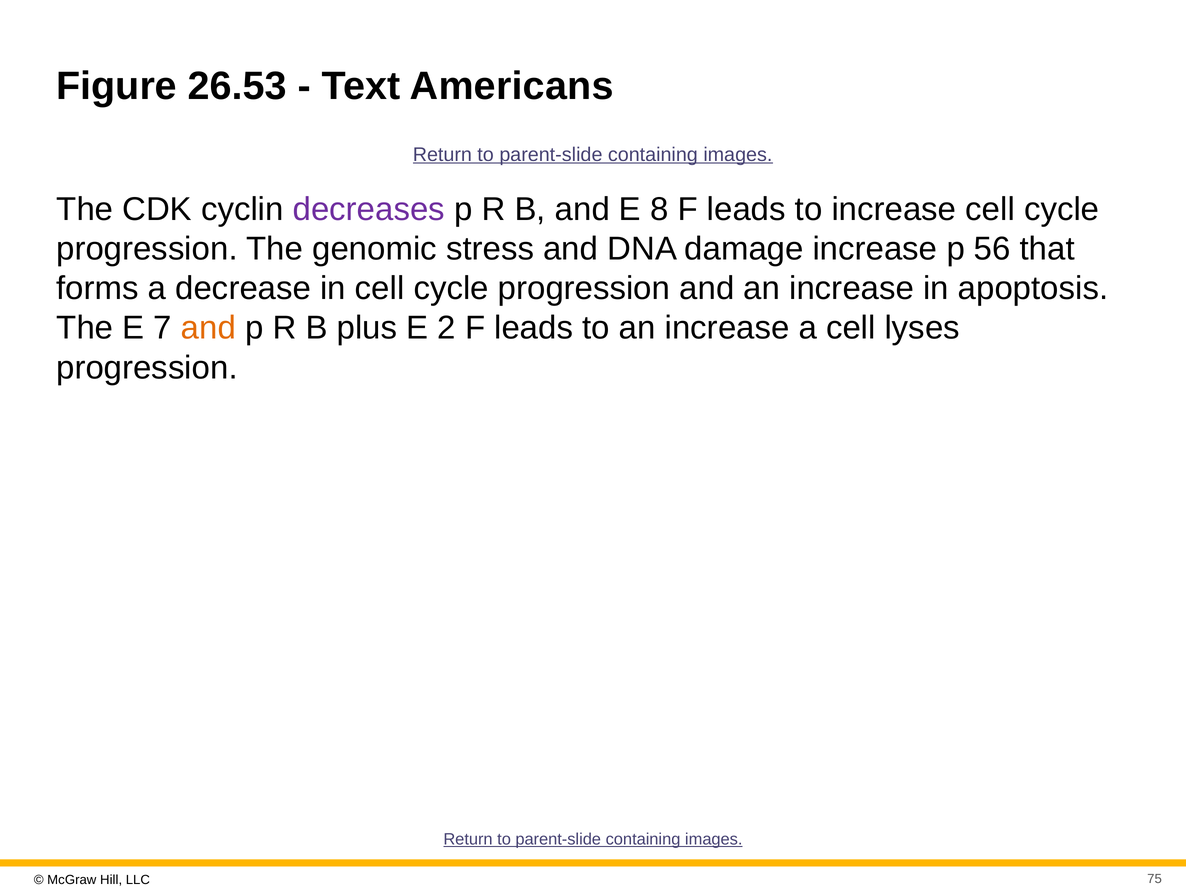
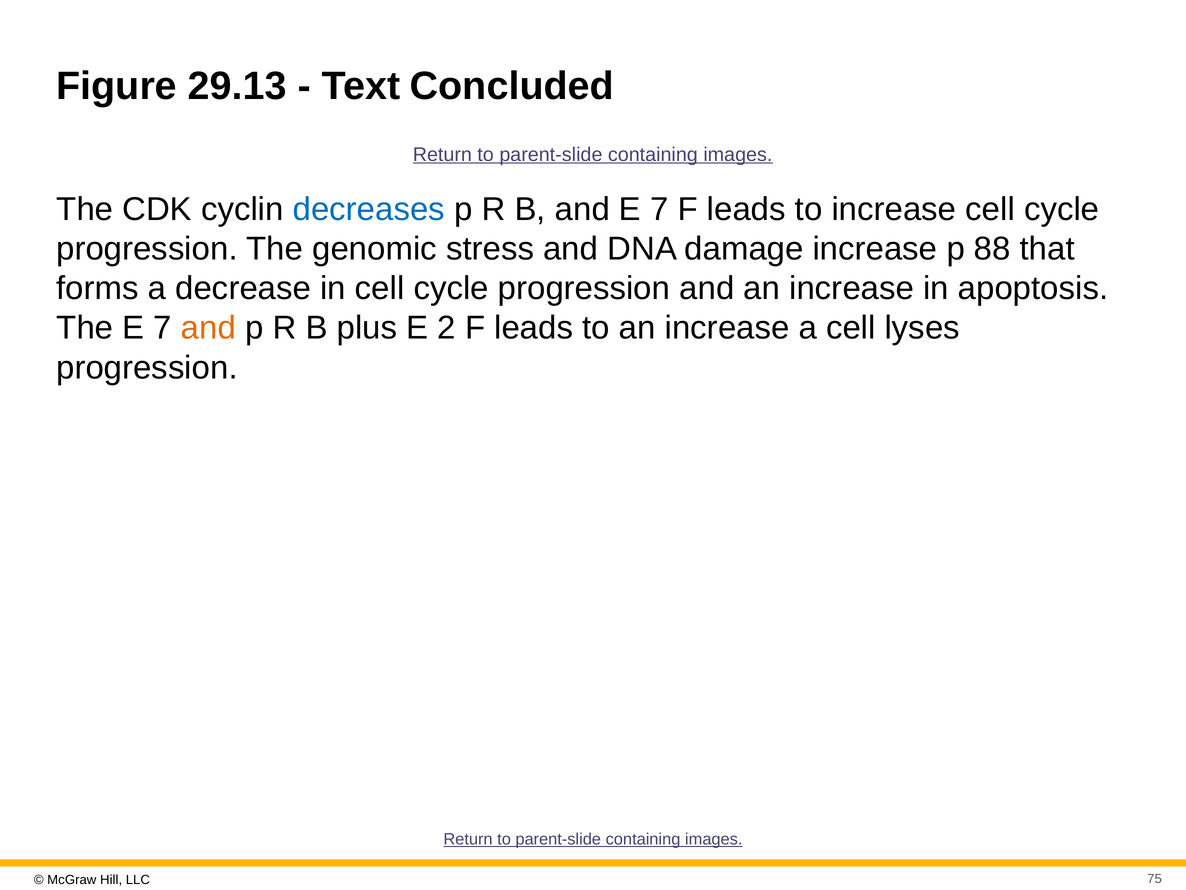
26.53: 26.53 -> 29.13
Americans: Americans -> Concluded
decreases colour: purple -> blue
and E 8: 8 -> 7
56: 56 -> 88
